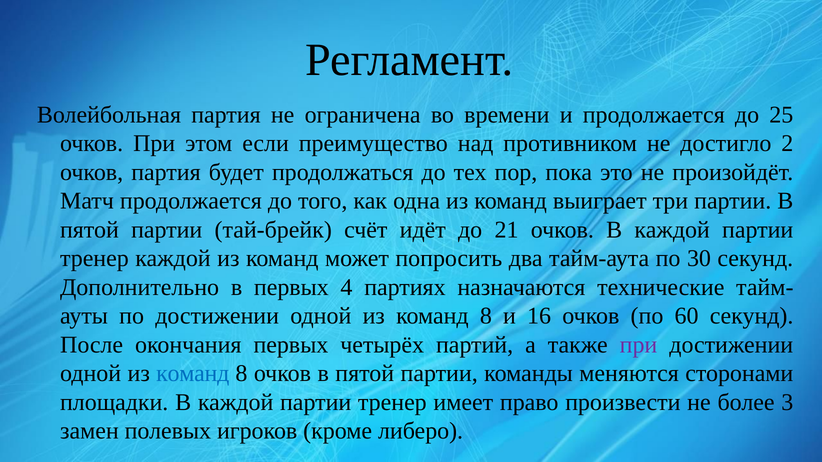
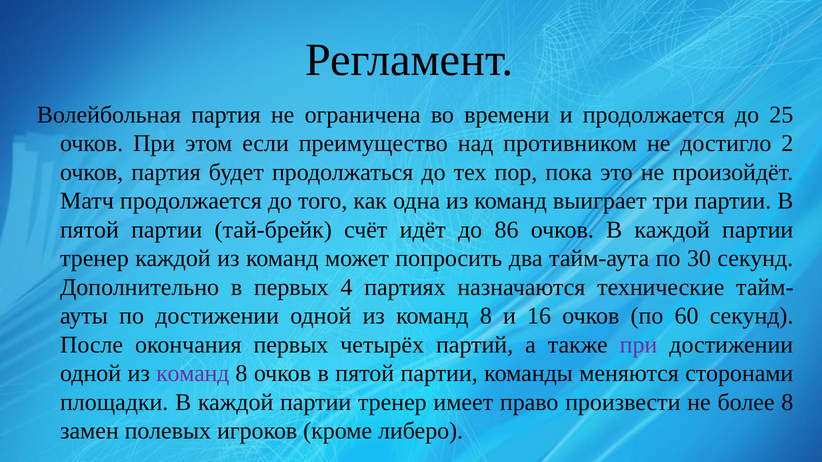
21: 21 -> 86
команд at (193, 374) colour: blue -> purple
более 3: 3 -> 8
